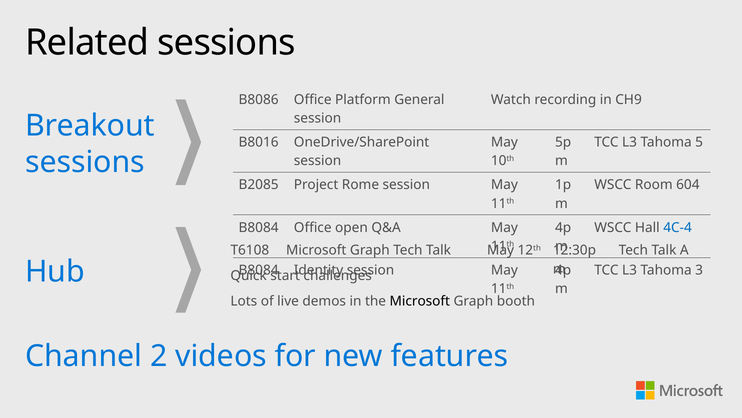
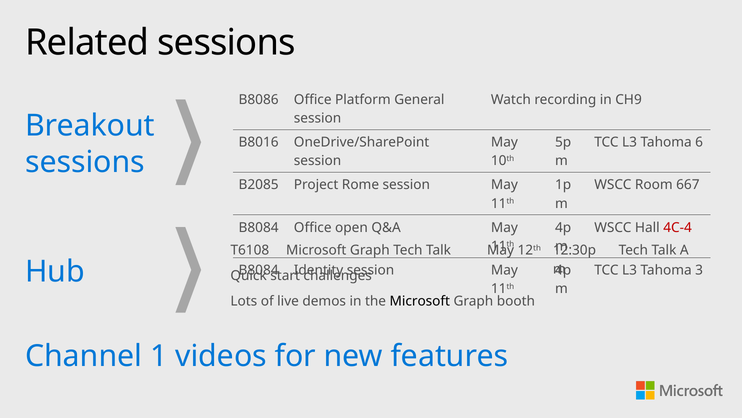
5: 5 -> 6
604: 604 -> 667
4C-4 colour: blue -> red
2: 2 -> 1
